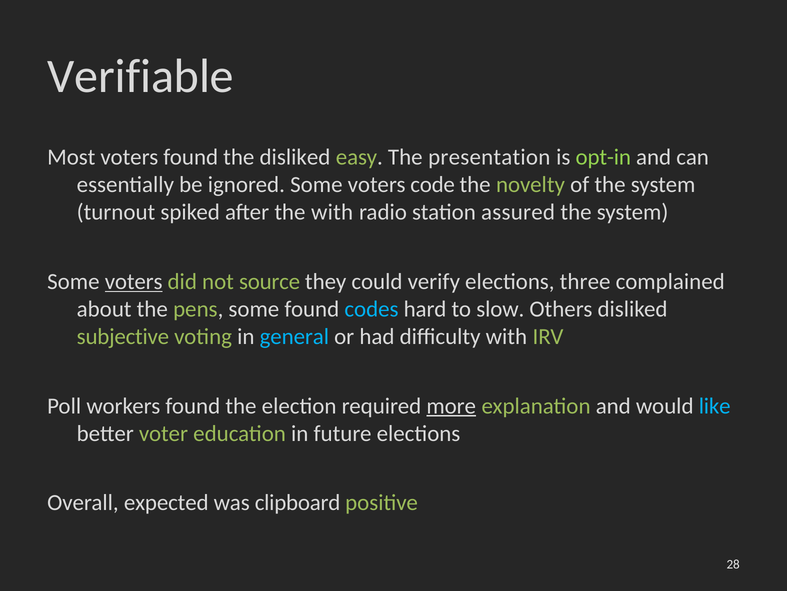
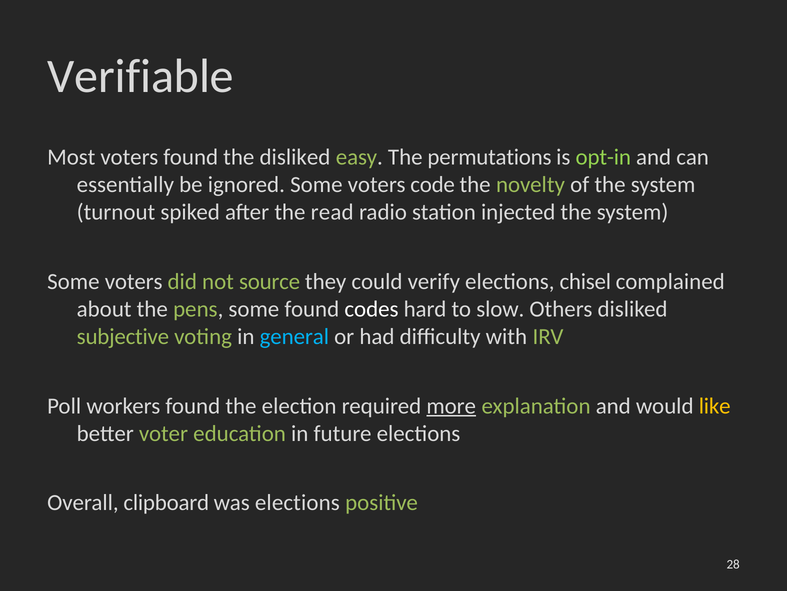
presentation: presentation -> permutations
the with: with -> read
assured: assured -> injected
voters at (134, 281) underline: present -> none
three: three -> chisel
codes colour: light blue -> white
like colour: light blue -> yellow
expected: expected -> clipboard
was clipboard: clipboard -> elections
